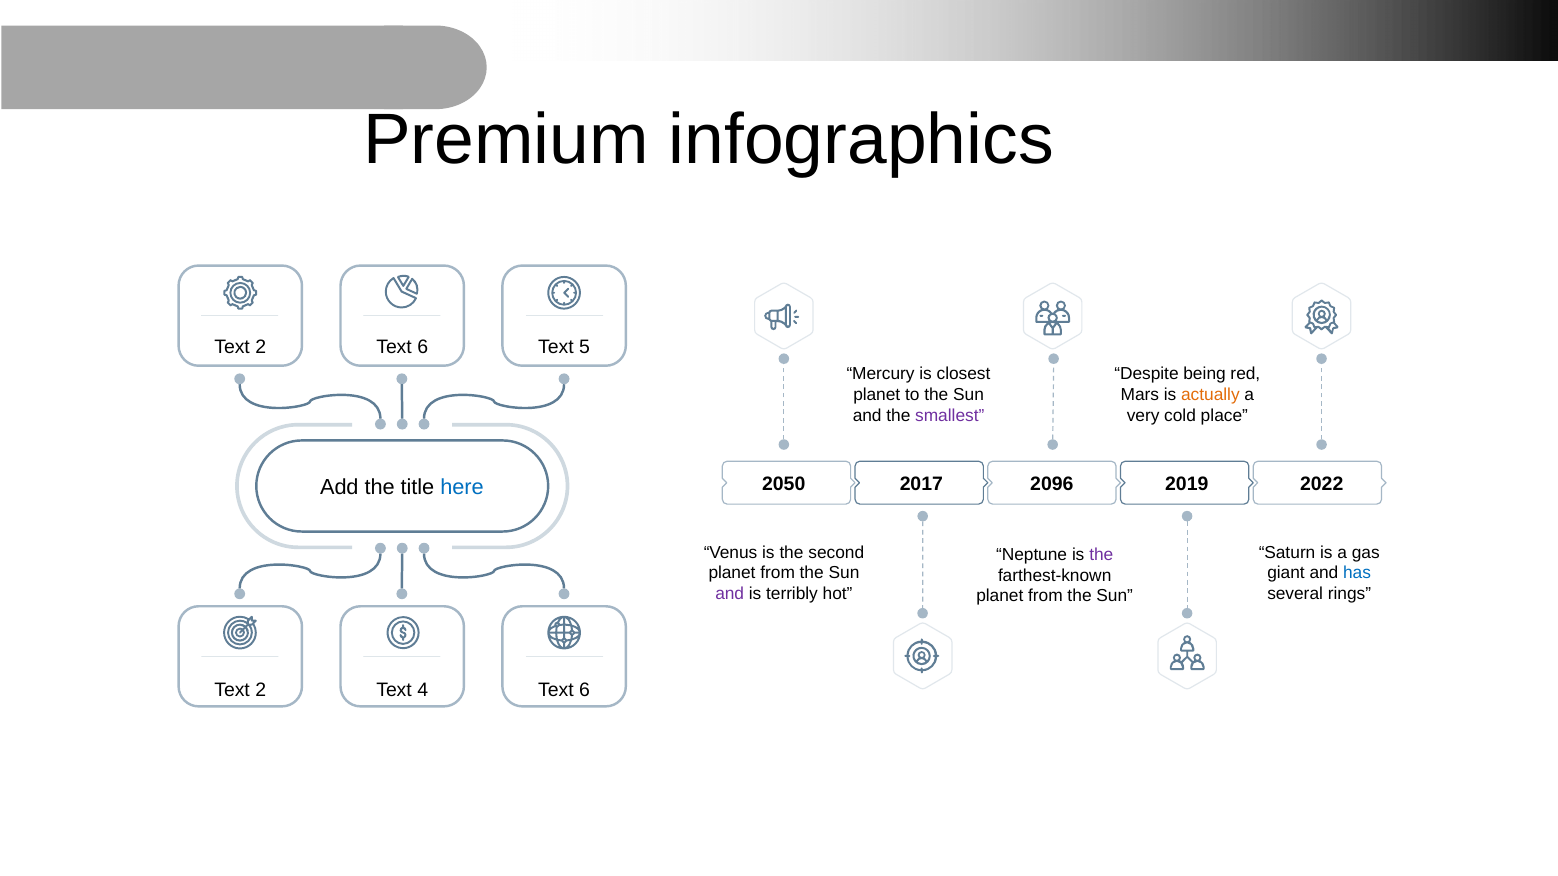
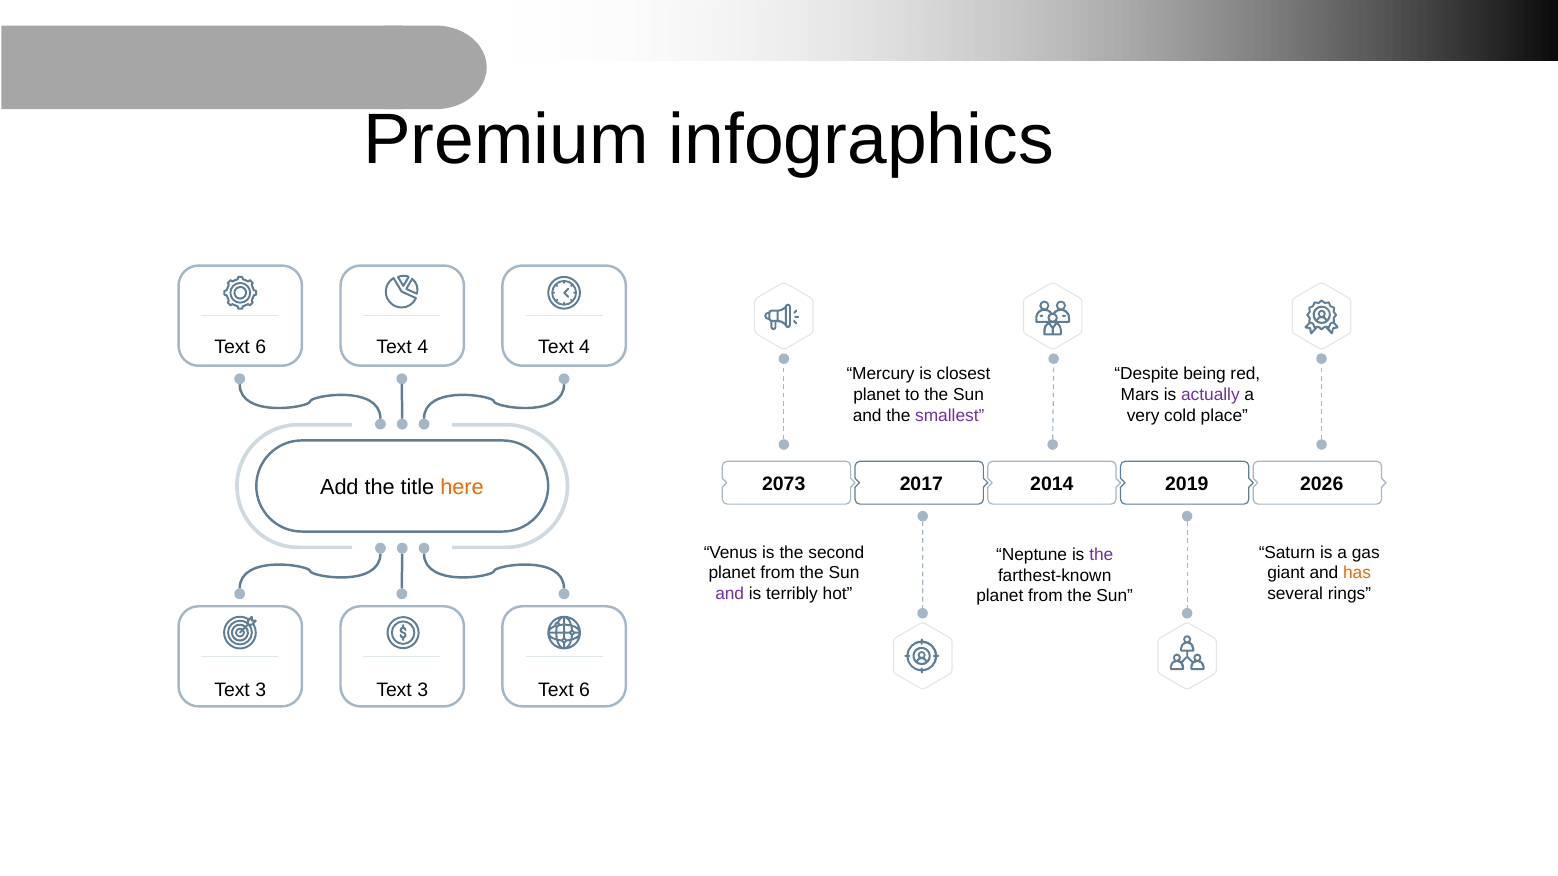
2 at (261, 347): 2 -> 6
6 at (423, 347): 6 -> 4
5 at (585, 347): 5 -> 4
actually colour: orange -> purple
2050: 2050 -> 2073
2096: 2096 -> 2014
2022: 2022 -> 2026
here colour: blue -> orange
has colour: blue -> orange
2 at (261, 690): 2 -> 3
4 at (423, 690): 4 -> 3
